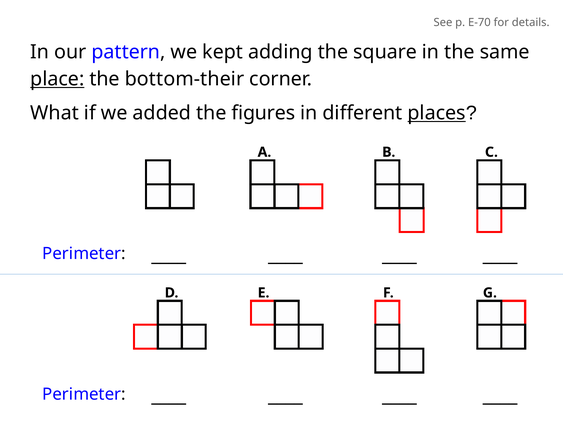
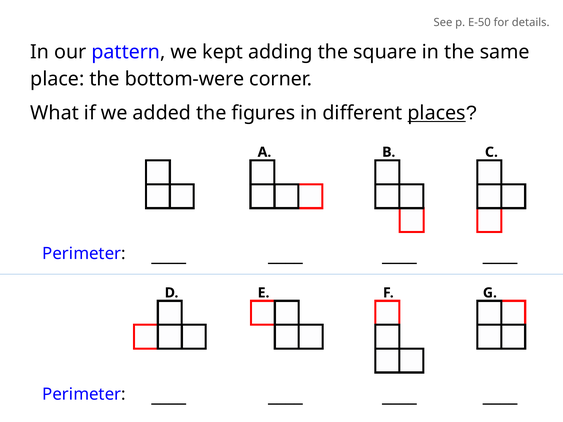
E-70: E-70 -> E-50
place underline: present -> none
bottom-their: bottom-their -> bottom-were
